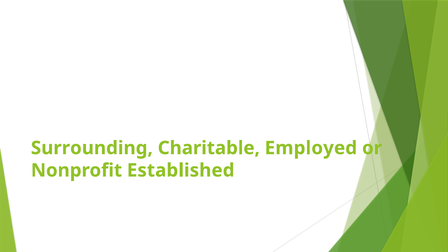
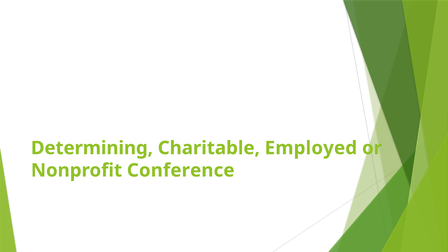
Surrounding: Surrounding -> Determining
Established: Established -> Conference
